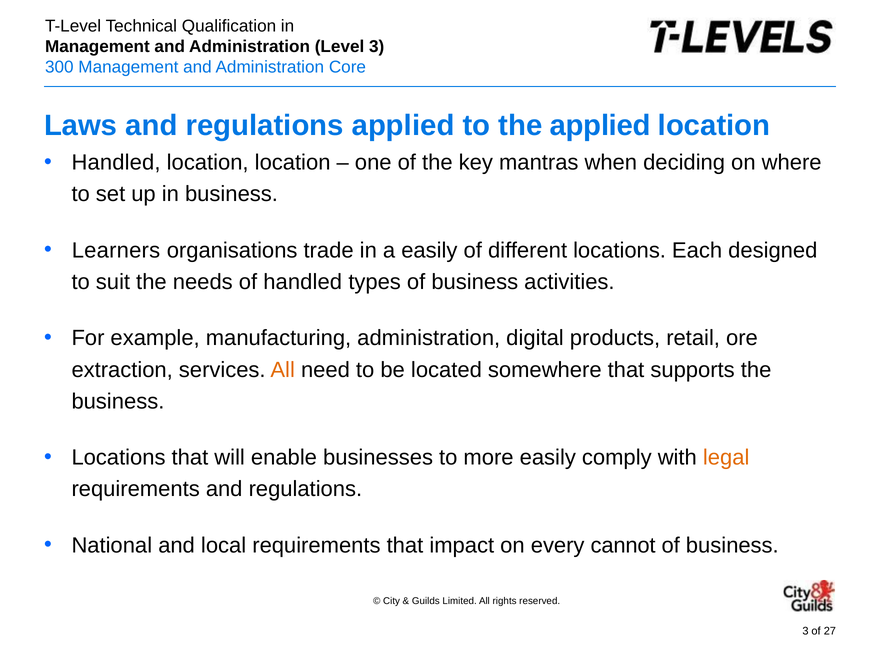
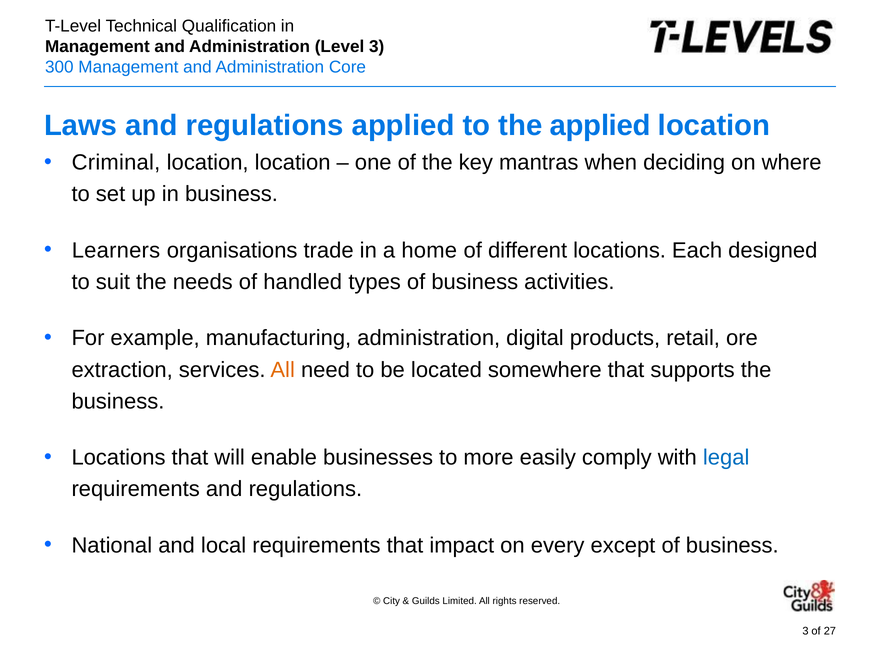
Handled at (116, 163): Handled -> Criminal
a easily: easily -> home
legal colour: orange -> blue
cannot: cannot -> except
